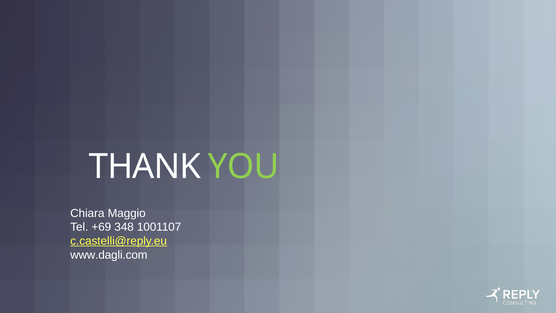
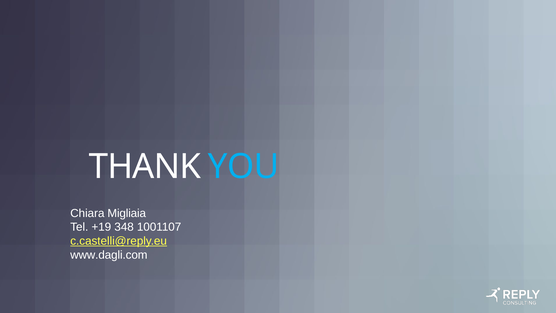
YOU colour: light green -> light blue
Maggio: Maggio -> Migliaia
+69: +69 -> +19
